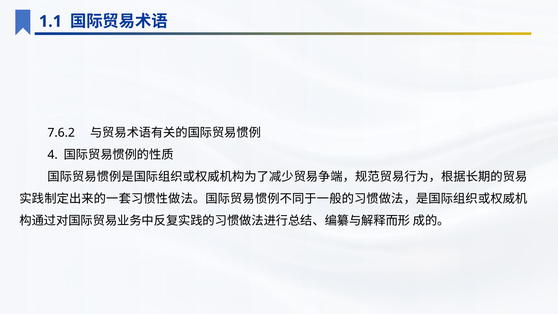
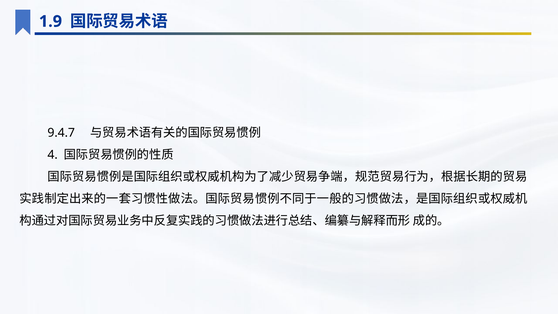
1.1: 1.1 -> 1.9
7.6.2: 7.6.2 -> 9.4.7
